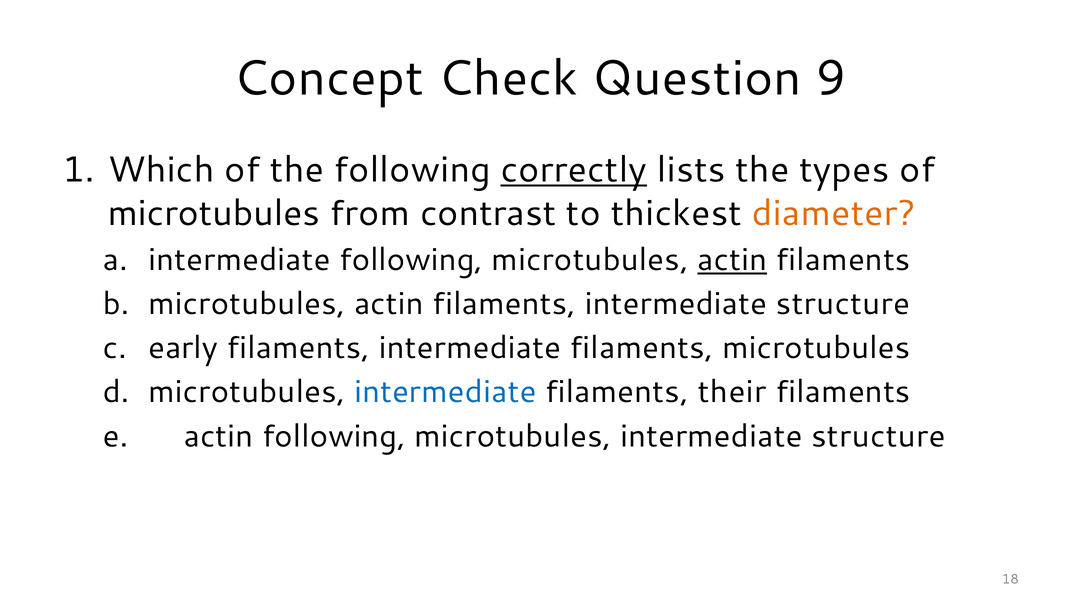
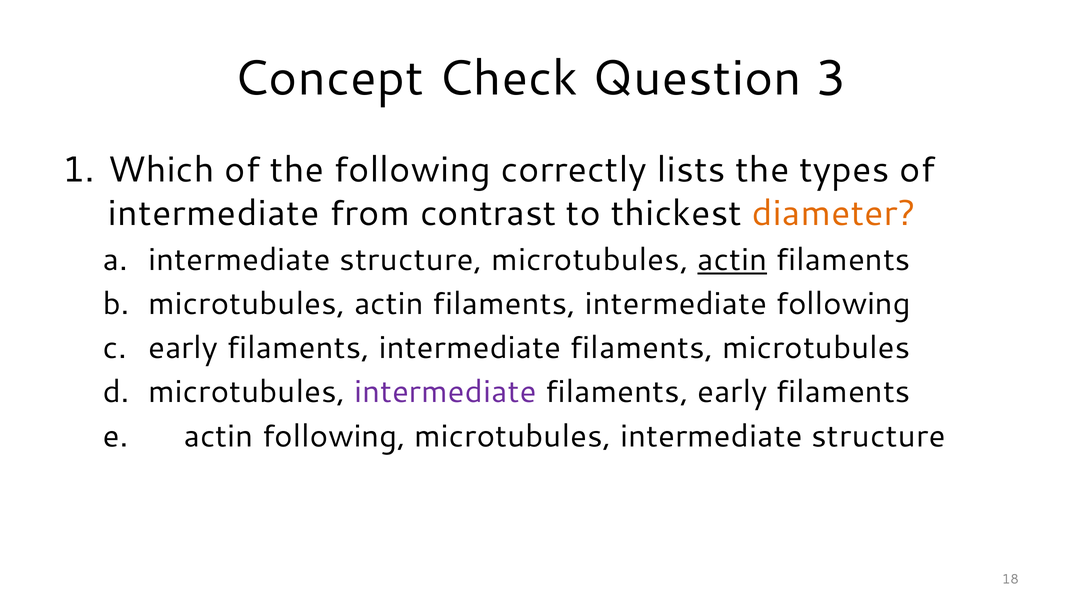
9: 9 -> 3
correctly underline: present -> none
microtubules at (214, 213): microtubules -> intermediate
following at (411, 260): following -> structure
filaments intermediate structure: structure -> following
intermediate at (445, 392) colour: blue -> purple
filaments their: their -> early
